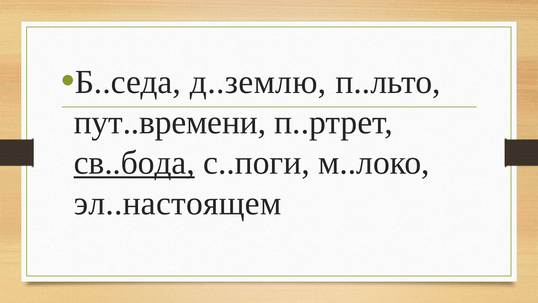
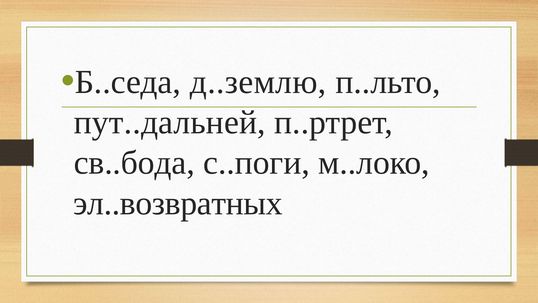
пут..времени: пут..времени -> пут..дальней
св..бода underline: present -> none
эл..настоящем: эл..настоящем -> эл..возвратных
